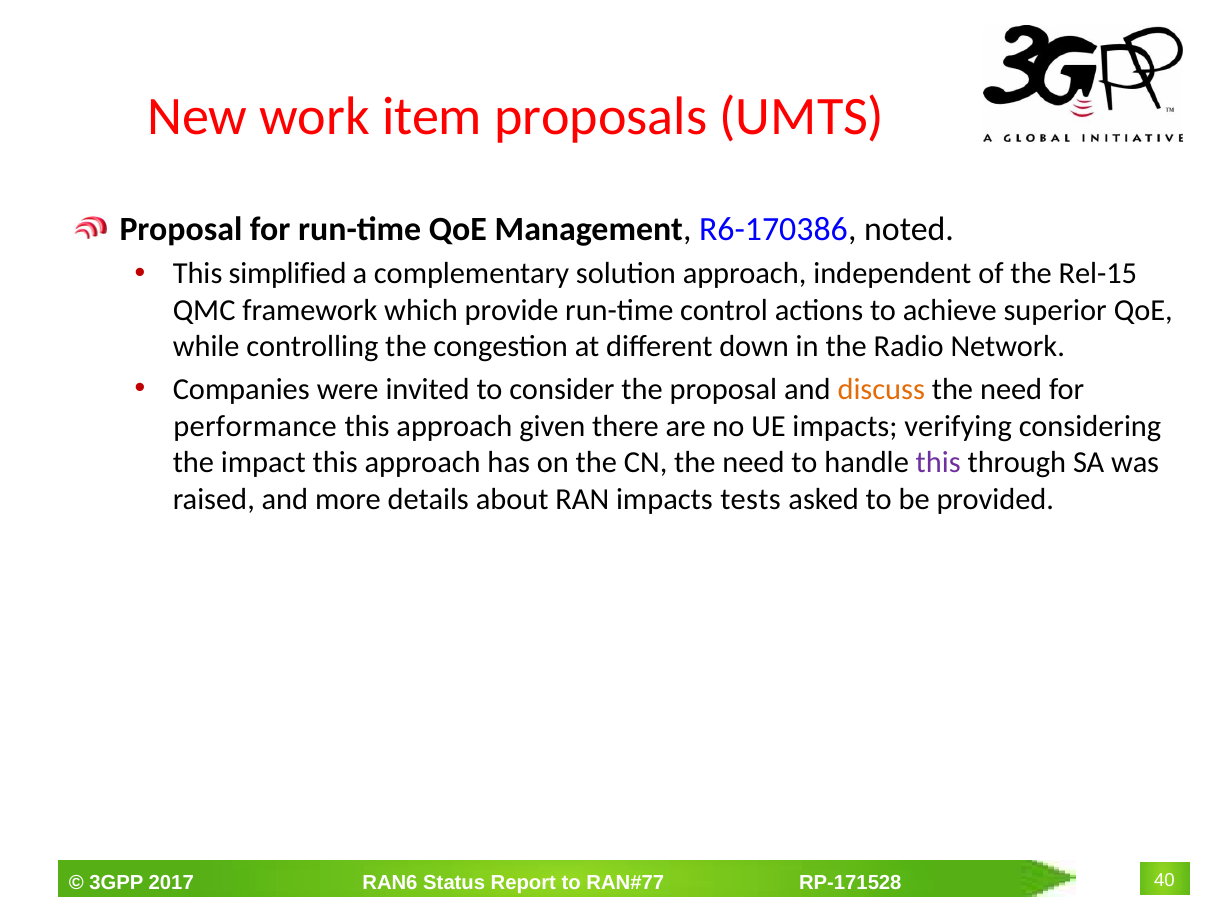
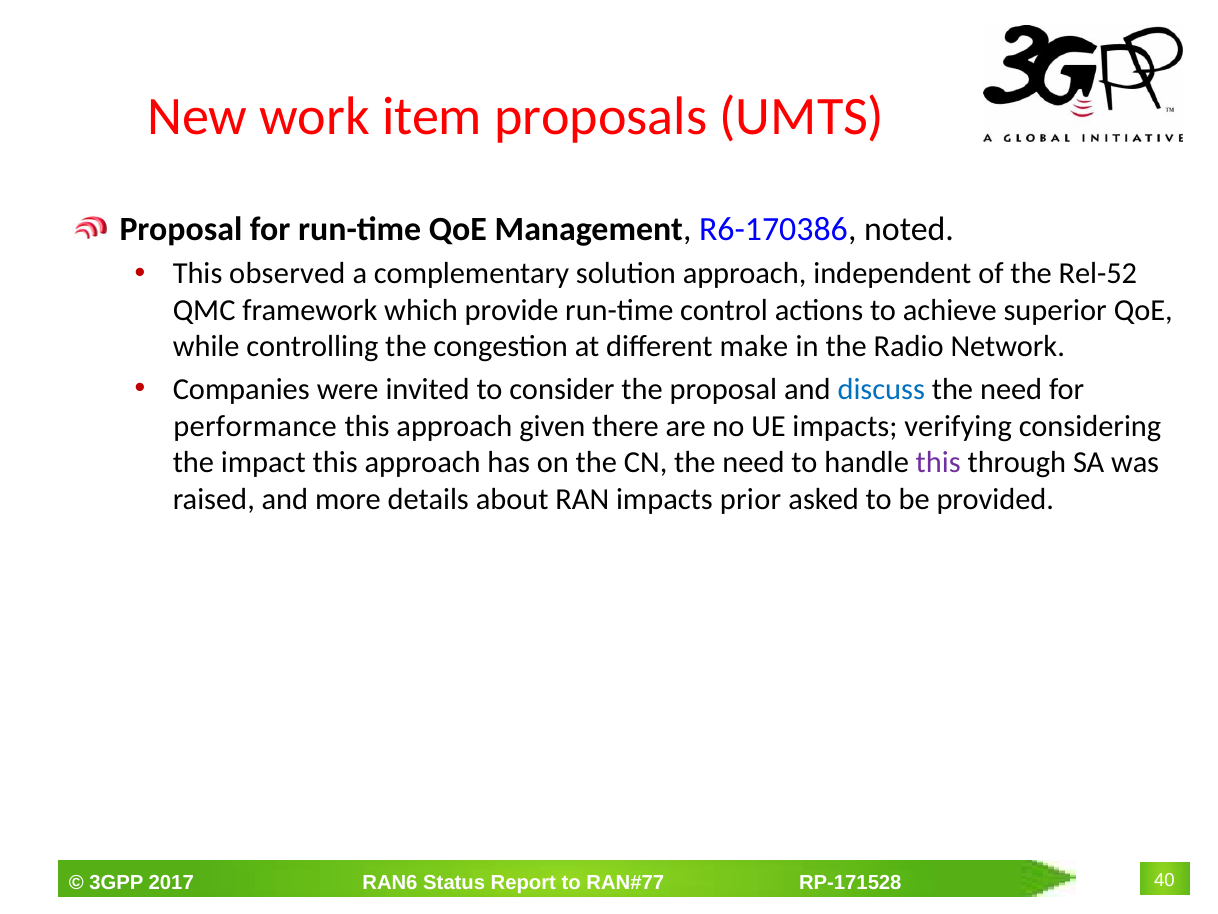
simplified: simplified -> observed
Rel-15: Rel-15 -> Rel-52
down: down -> make
discuss colour: orange -> blue
tests: tests -> prior
